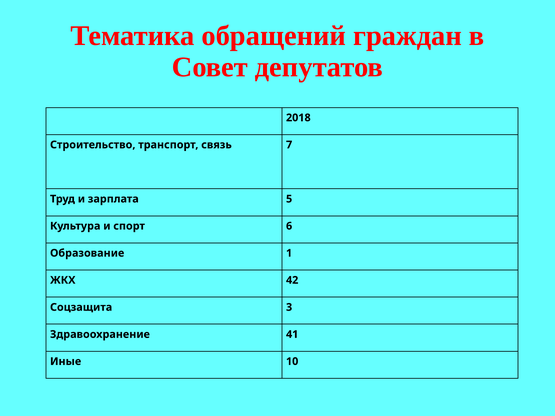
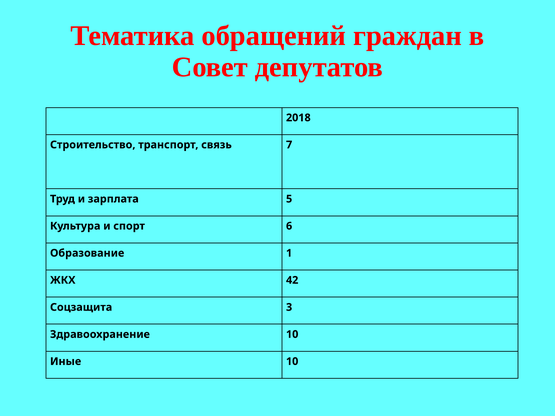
Здравоохранение 41: 41 -> 10
